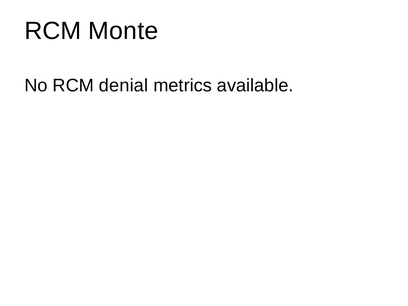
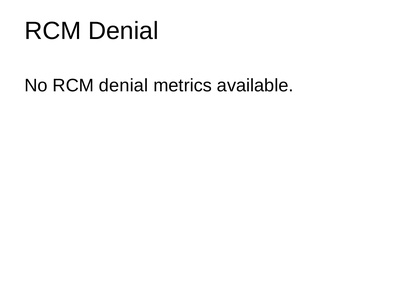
Monte at (123, 31): Monte -> Denial
